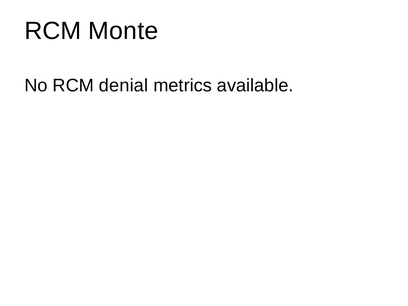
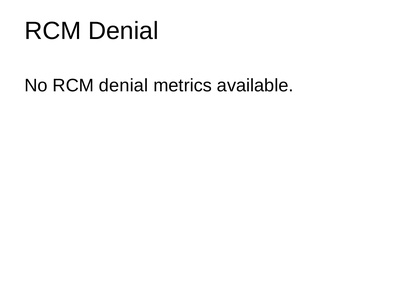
Monte at (123, 31): Monte -> Denial
